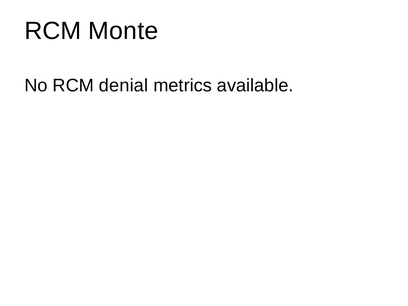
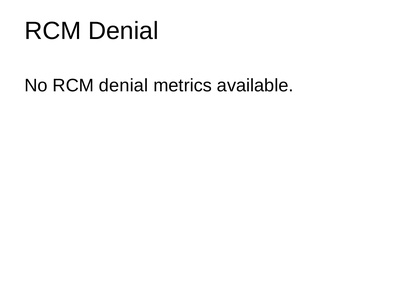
Monte at (123, 31): Monte -> Denial
